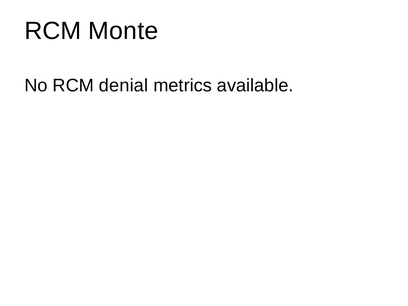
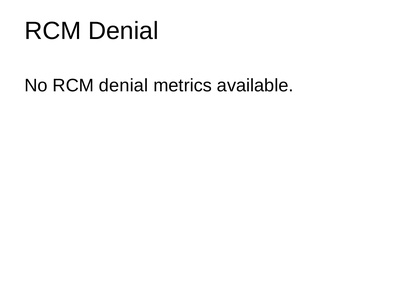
Monte at (123, 31): Monte -> Denial
